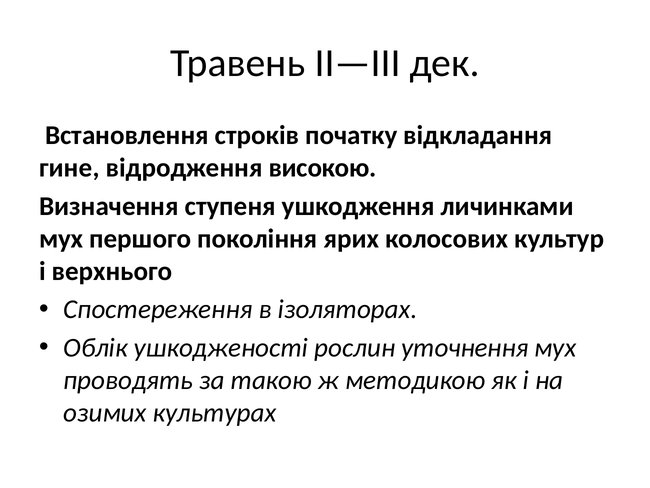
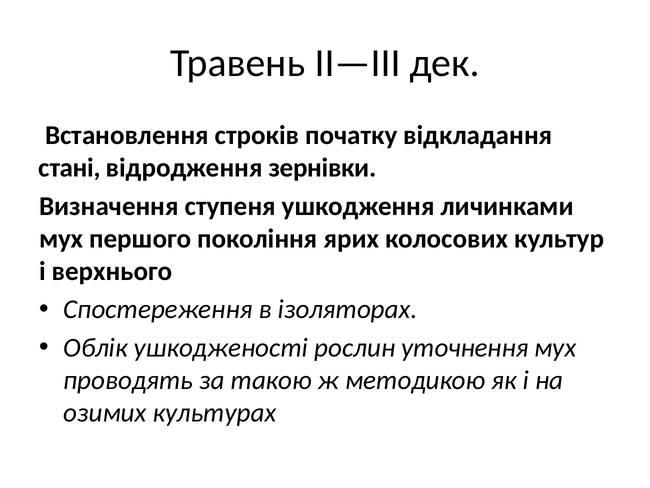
гине: гине -> стані
високою: високою -> зернівки
